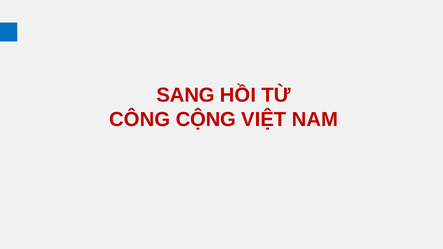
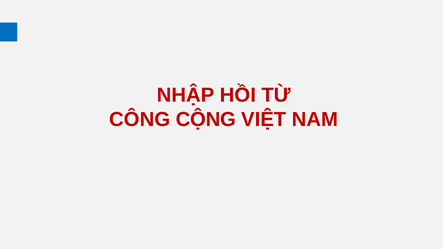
SANG: SANG -> NHẬP
